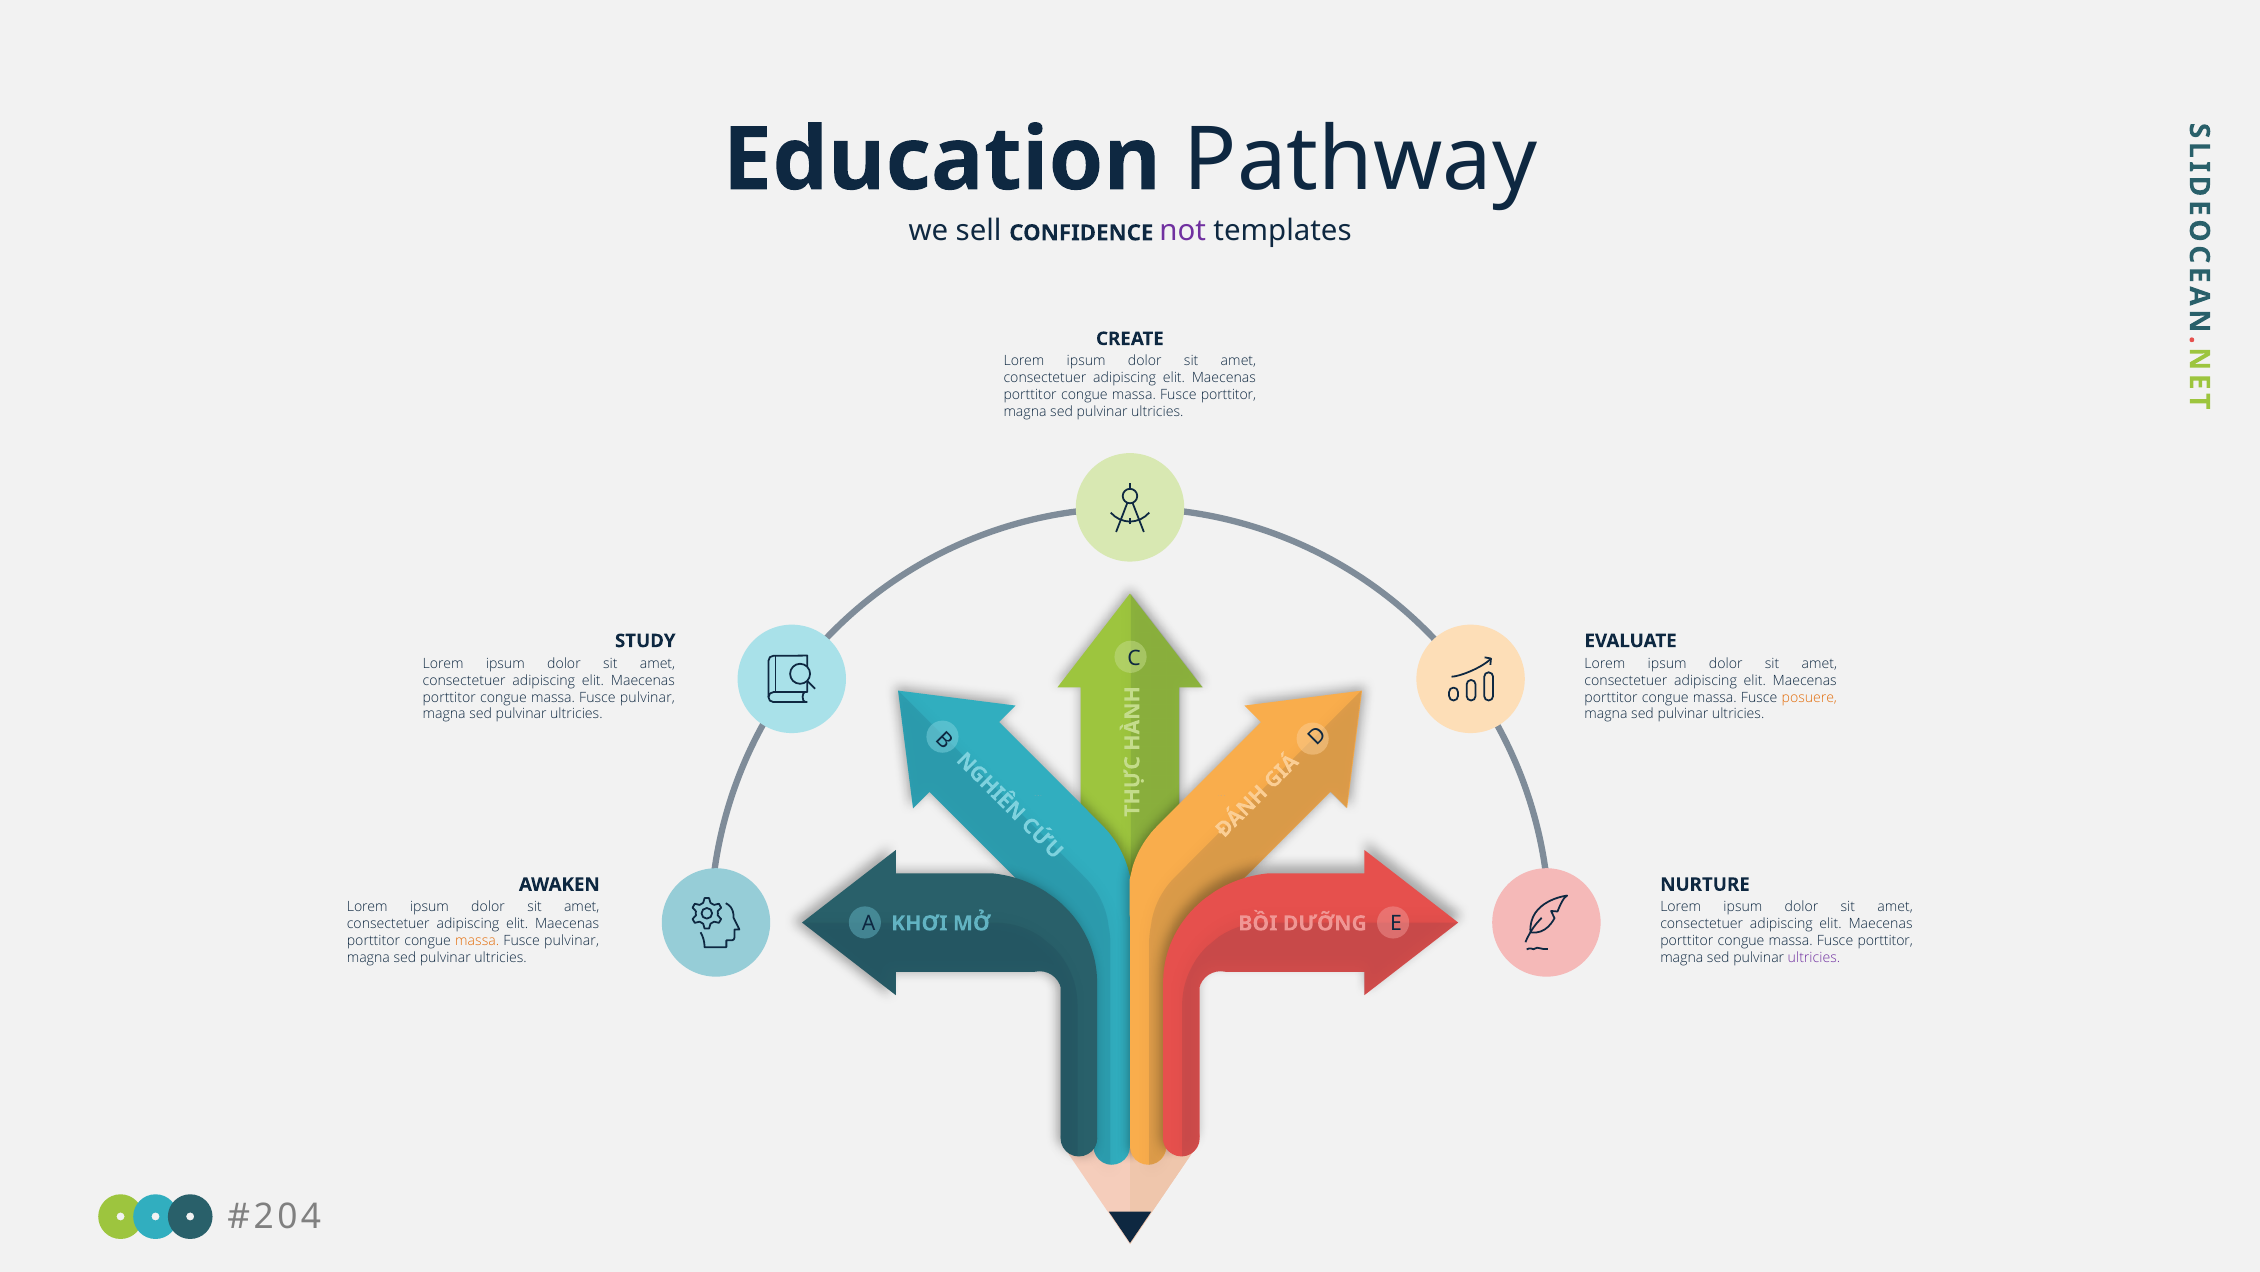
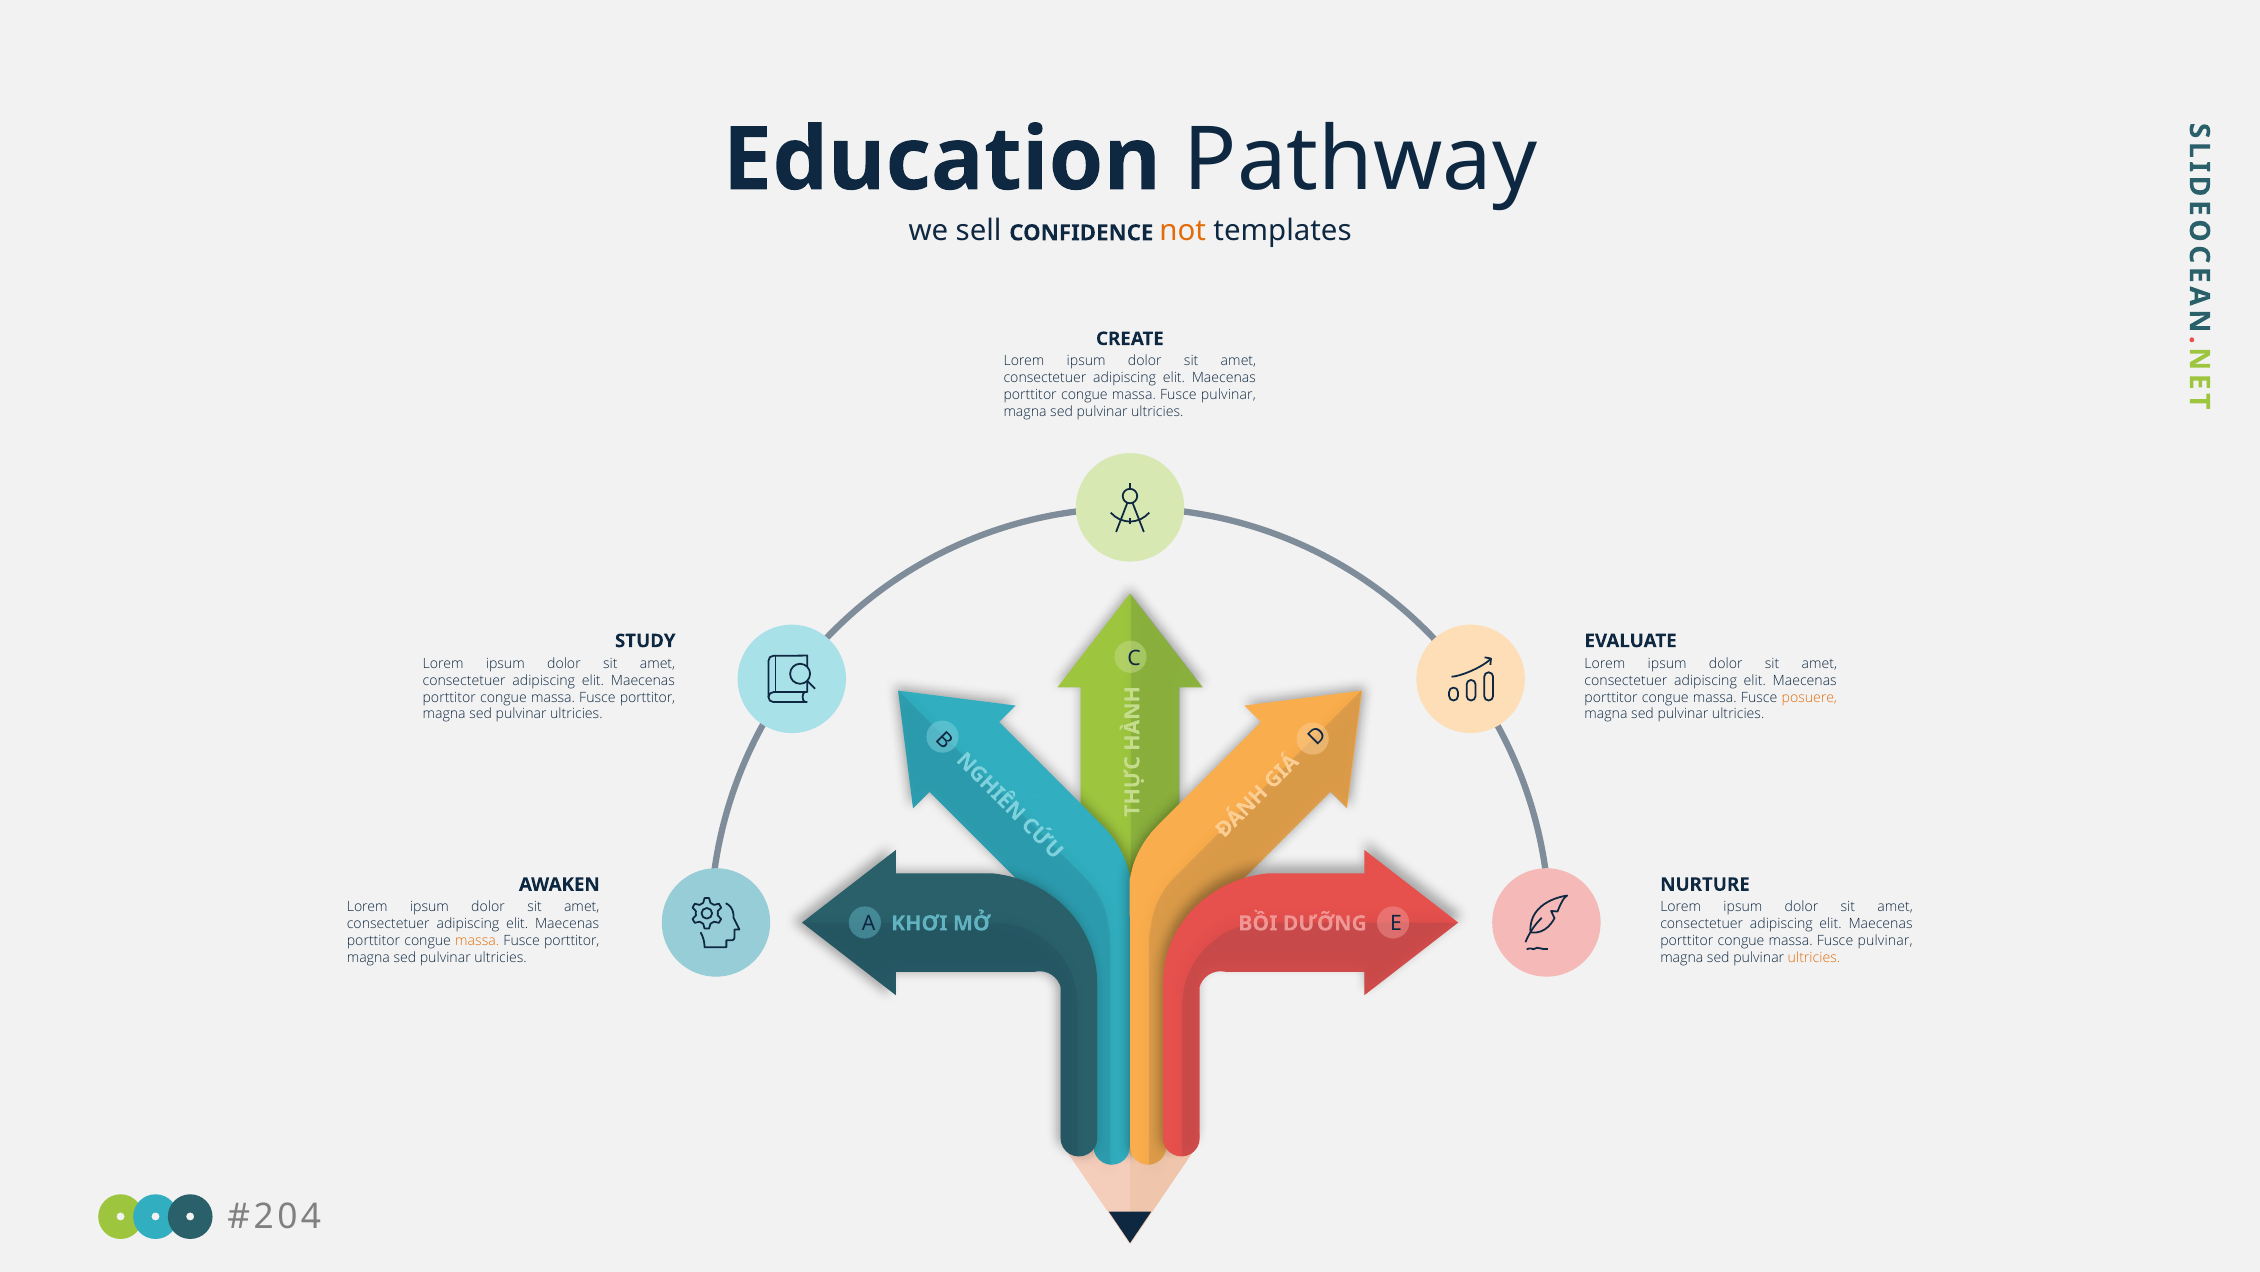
not colour: purple -> orange
porttitor at (1228, 395): porttitor -> pulvinar
pulvinar at (647, 697): pulvinar -> porttitor
pulvinar at (572, 940): pulvinar -> porttitor
porttitor at (1885, 940): porttitor -> pulvinar
ultricies at (1814, 957) colour: purple -> orange
